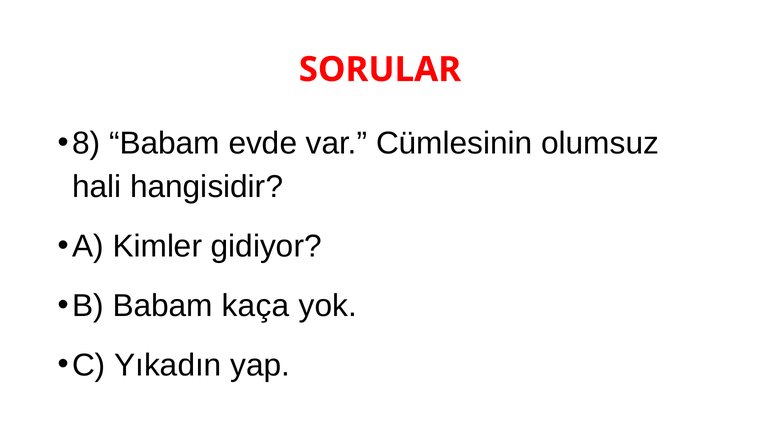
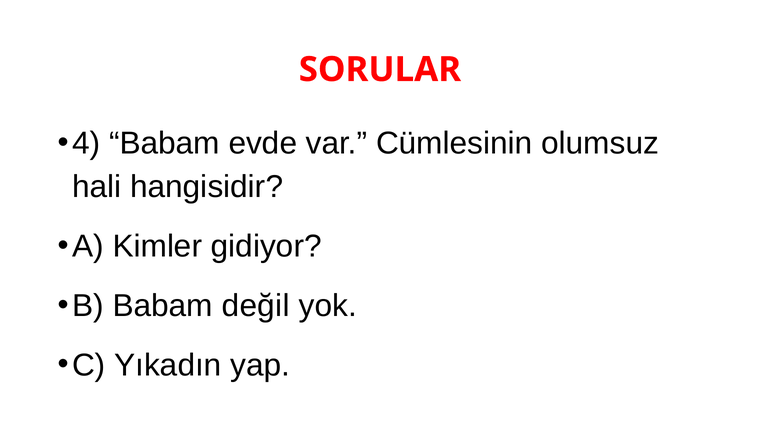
8: 8 -> 4
kaça: kaça -> değil
